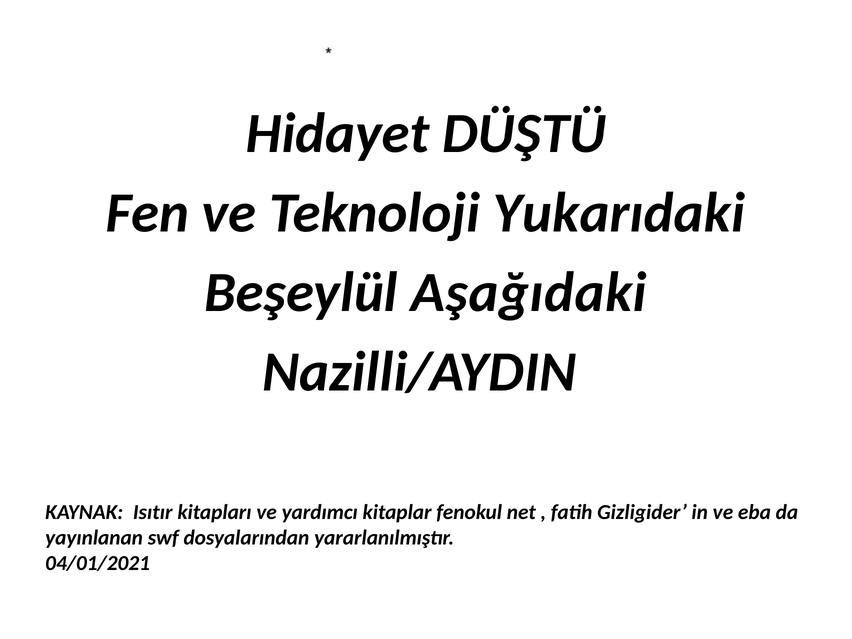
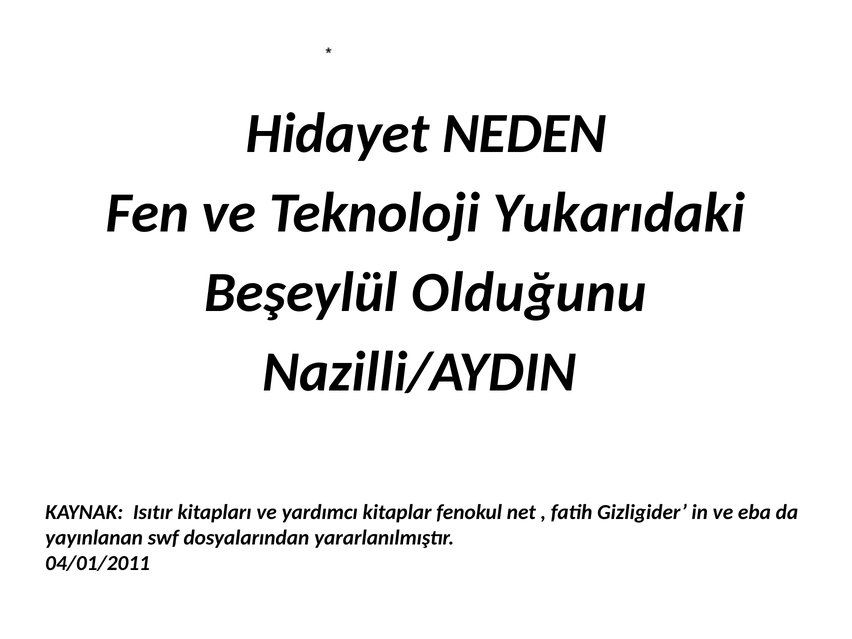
DÜŞTÜ: DÜŞTÜ -> NEDEN
Aşağıdaki: Aşağıdaki -> Olduğunu
04/01/2021: 04/01/2021 -> 04/01/2011
